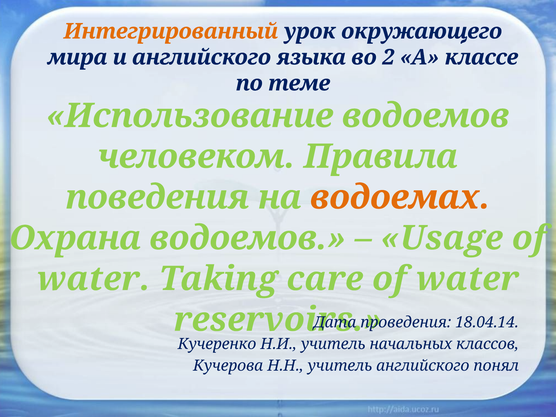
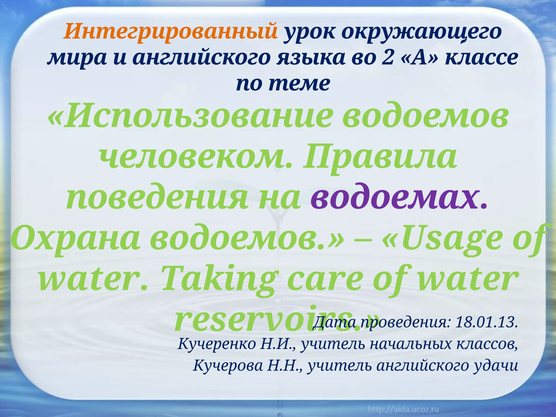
водоемах colour: orange -> purple
18.04.14: 18.04.14 -> 18.01.13
понял: понял -> удачи
